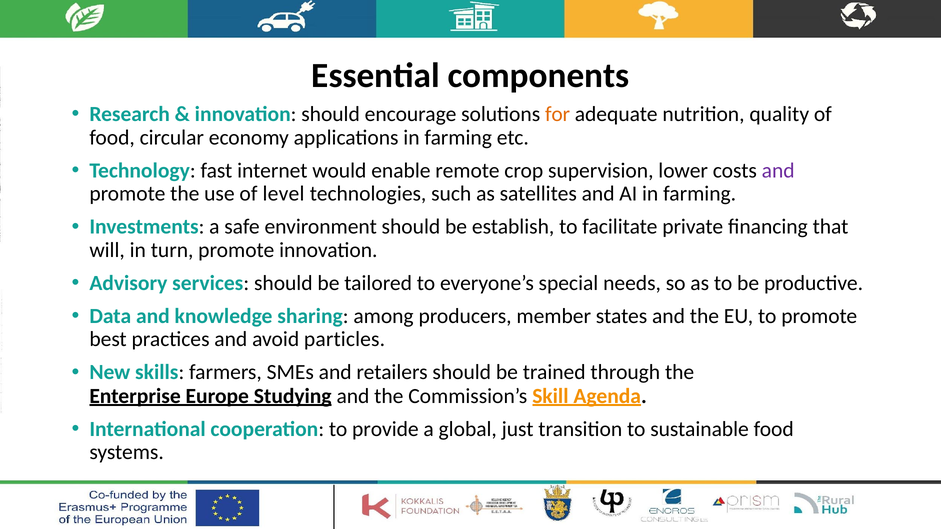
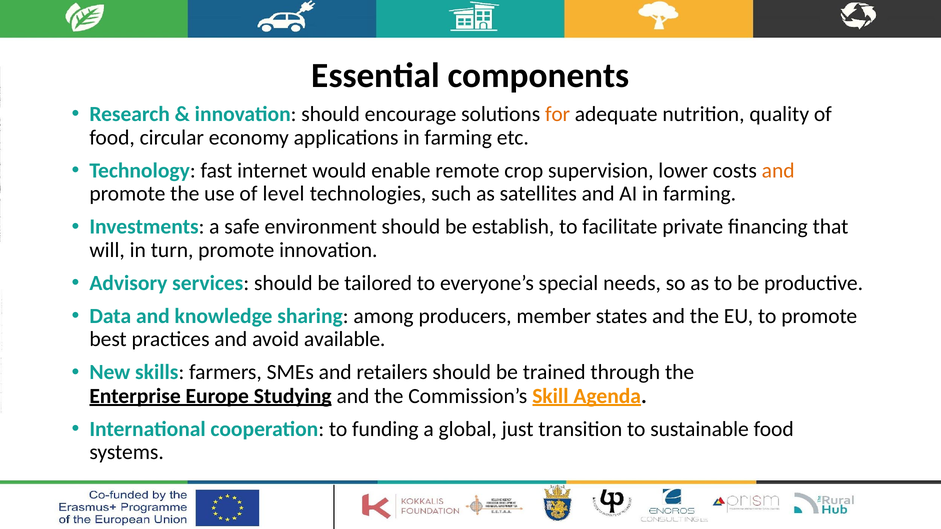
and at (778, 171) colour: purple -> orange
particles: particles -> available
provide: provide -> funding
